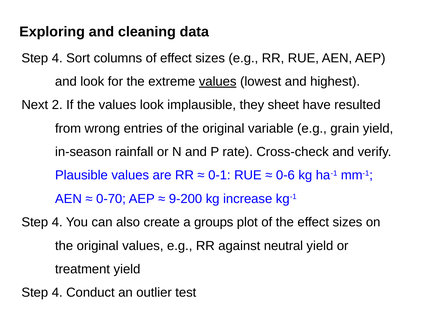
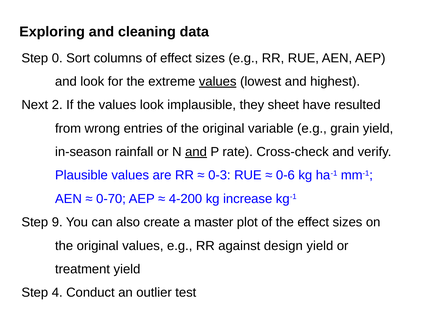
4 at (57, 58): 4 -> 0
and at (196, 152) underline: none -> present
0-1: 0-1 -> 0-3
9-200: 9-200 -> 4-200
4 at (57, 222): 4 -> 9
groups: groups -> master
neutral: neutral -> design
